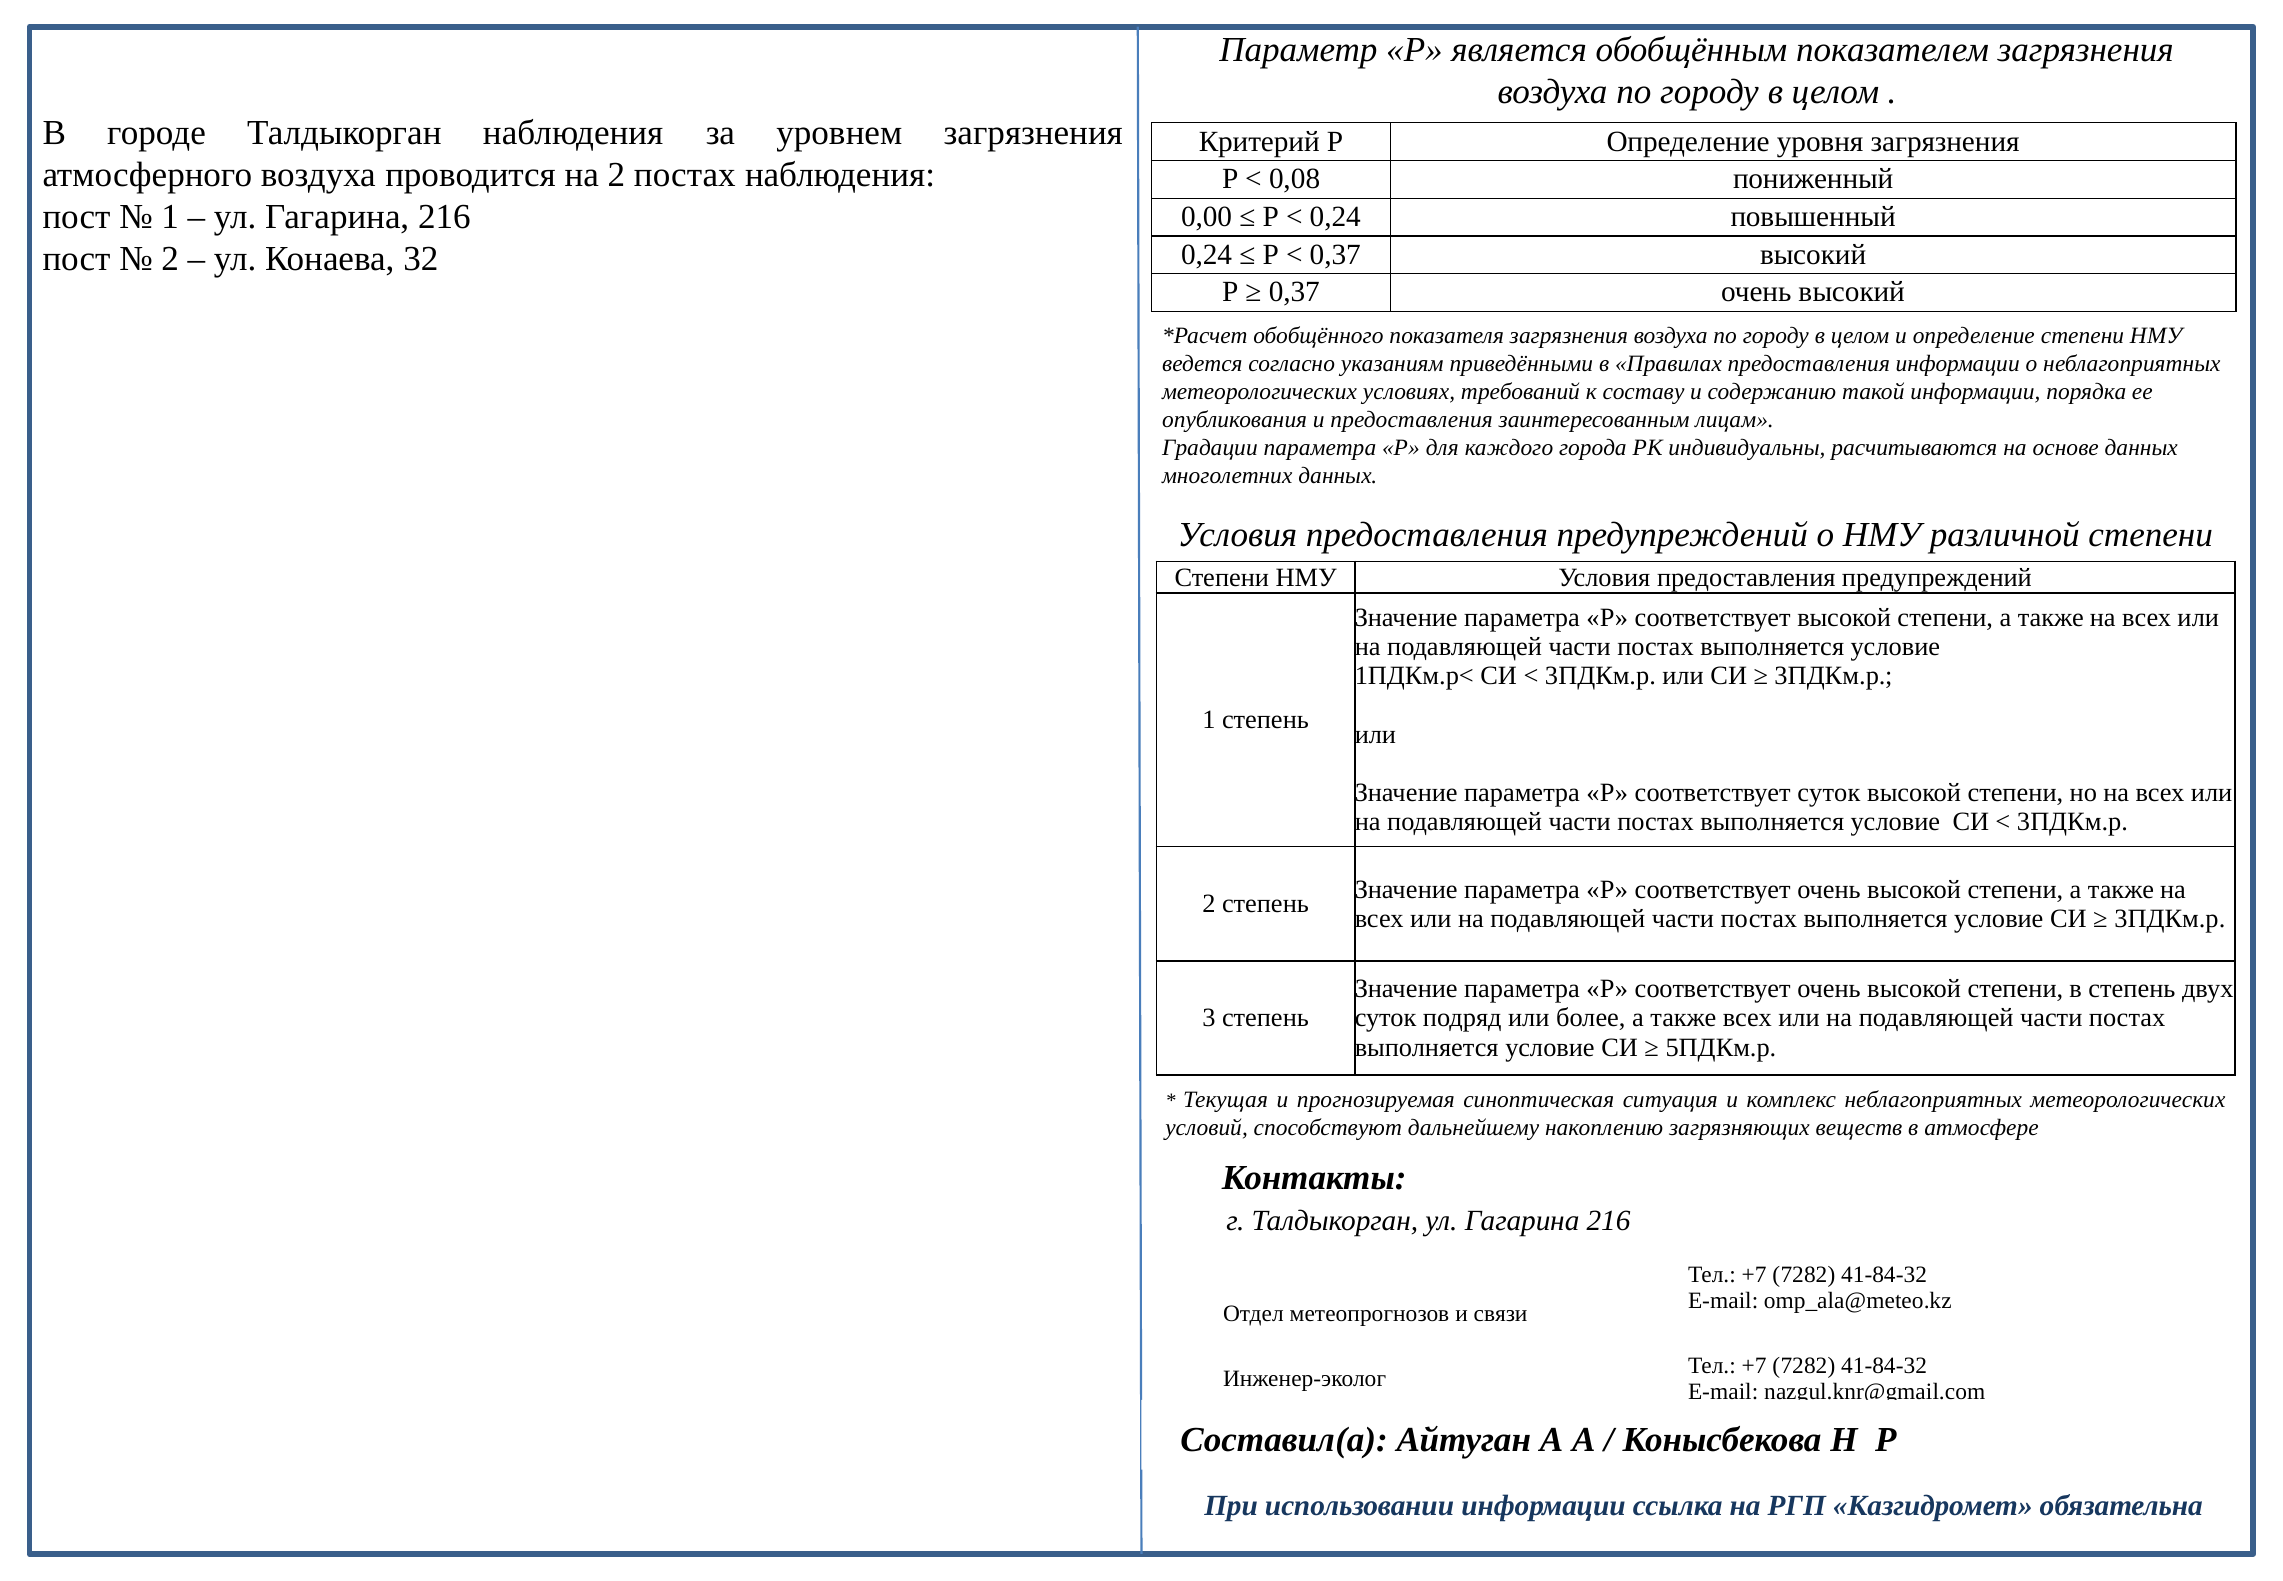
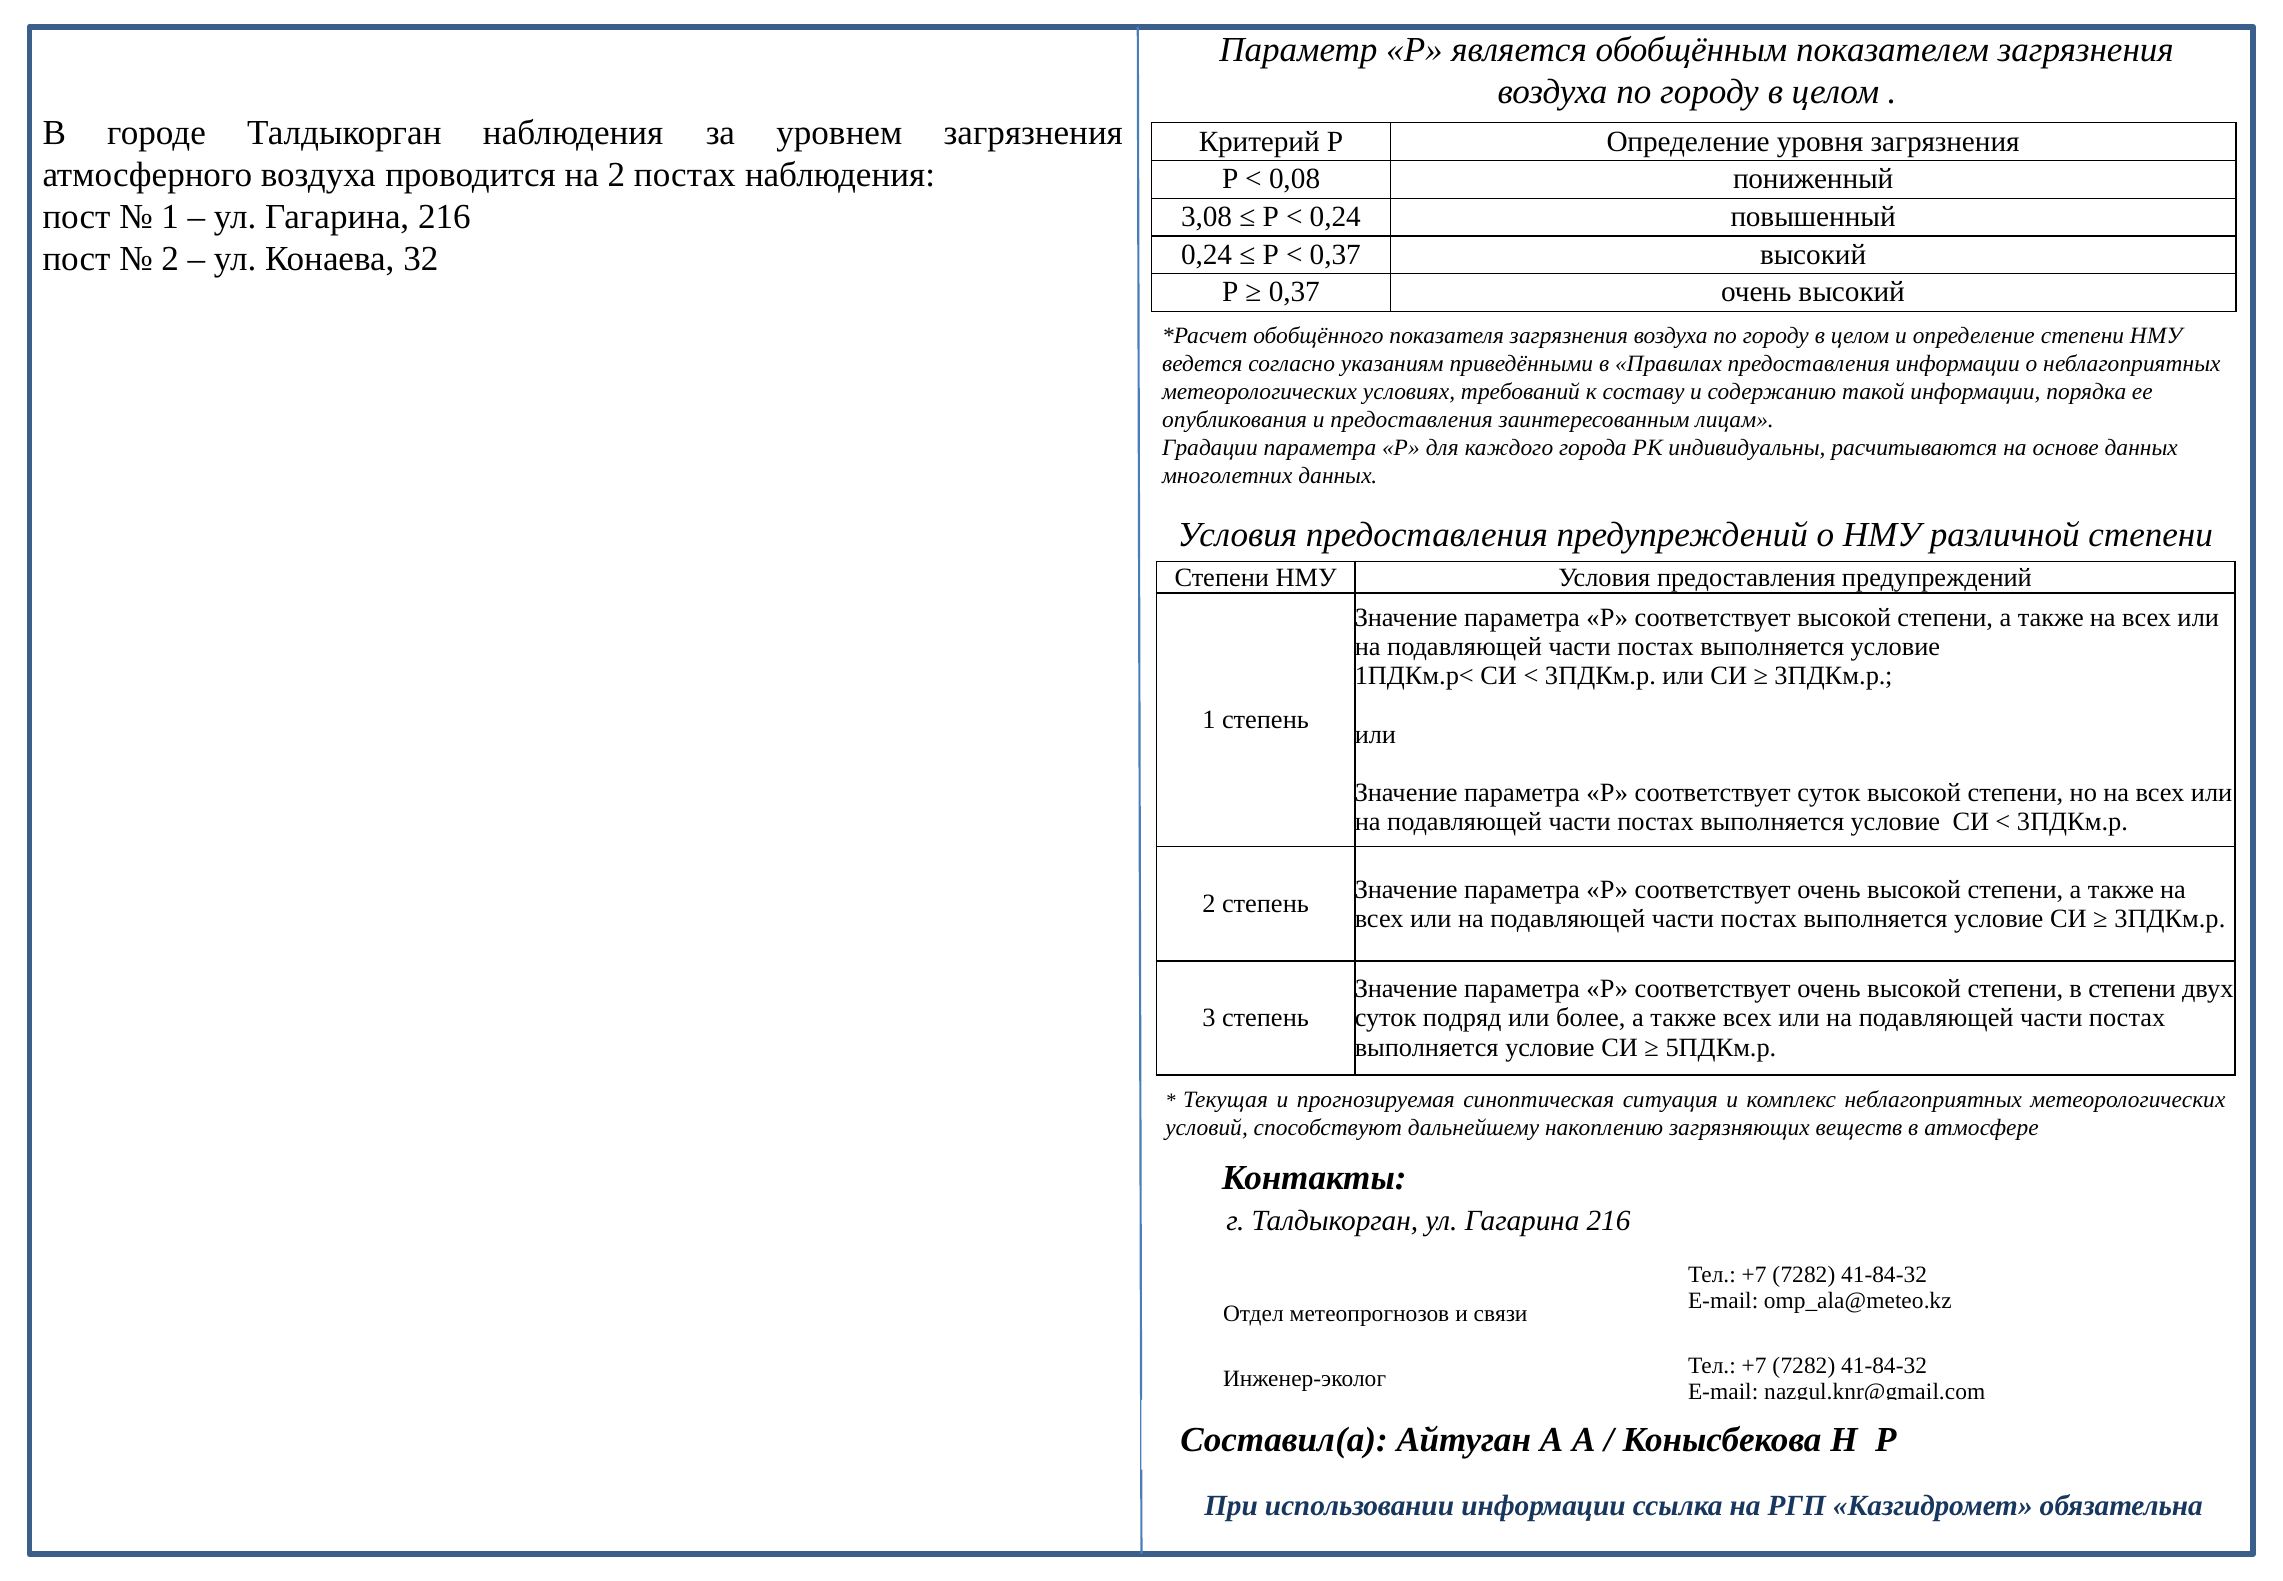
0,00: 0,00 -> 3,08
в степень: степень -> степени
